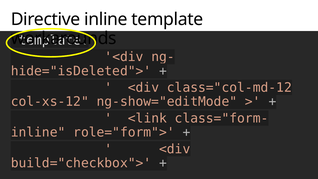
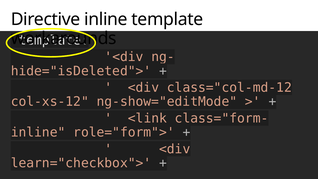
build="checkbox">: build="checkbox"> -> learn="checkbox">
